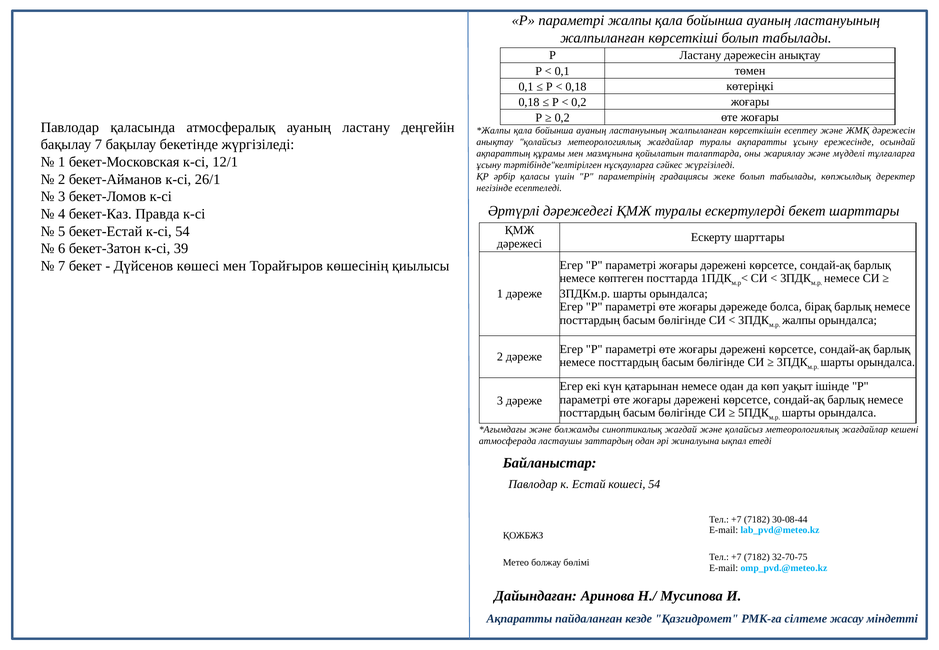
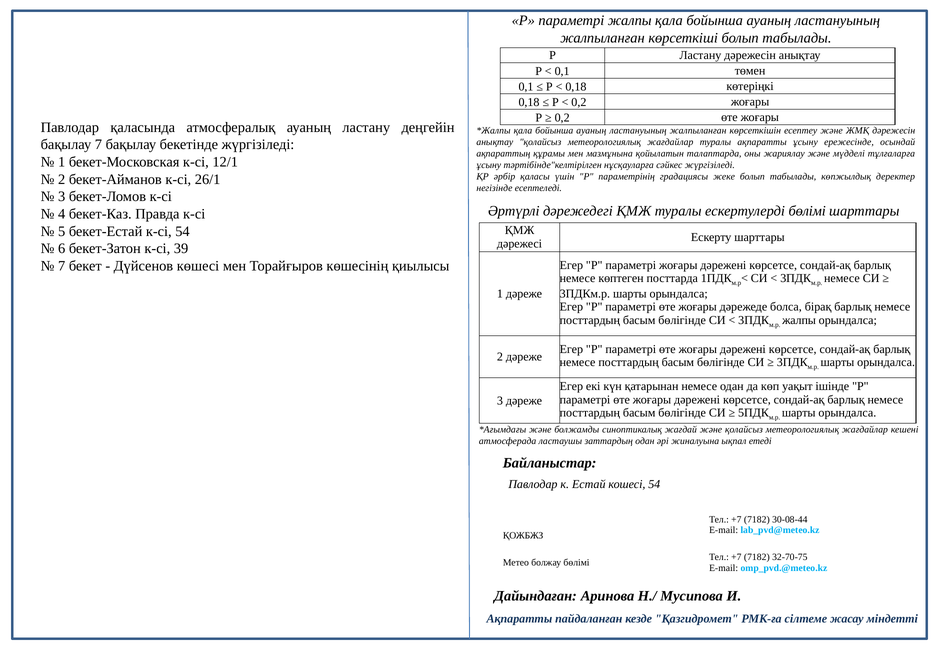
ескертулерді бекет: бекет -> бөлімі
